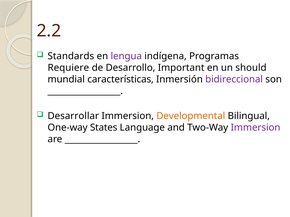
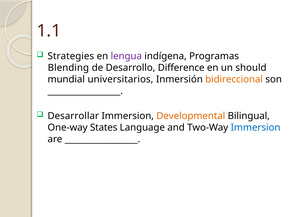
2.2: 2.2 -> 1.1
Standards: Standards -> Strategies
Requiere: Requiere -> Blending
Important: Important -> Difference
características: características -> universitarios
bidireccional colour: purple -> orange
Immersion at (256, 128) colour: purple -> blue
